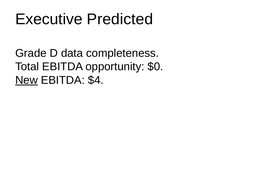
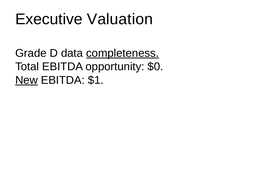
Predicted: Predicted -> Valuation
completeness underline: none -> present
$4: $4 -> $1
